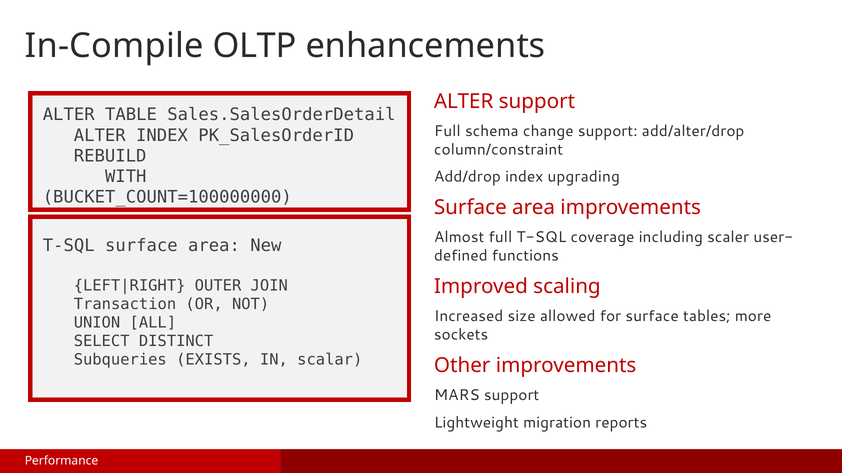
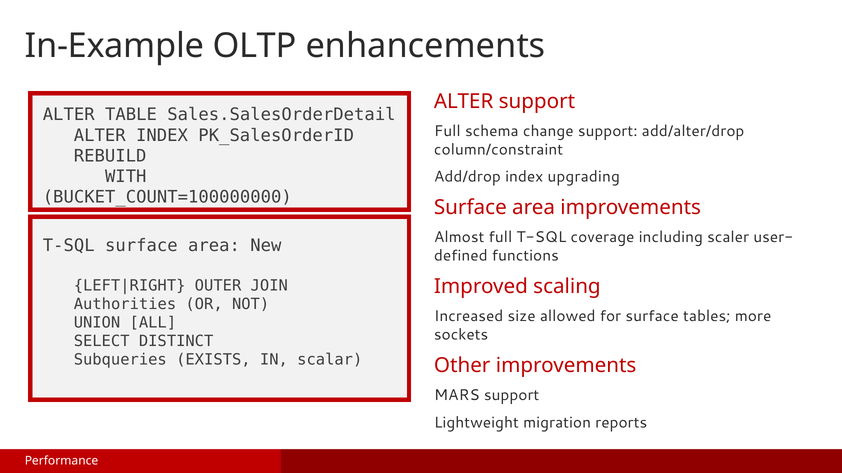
In-Compile: In-Compile -> In-Example
Transaction: Transaction -> Authorities
